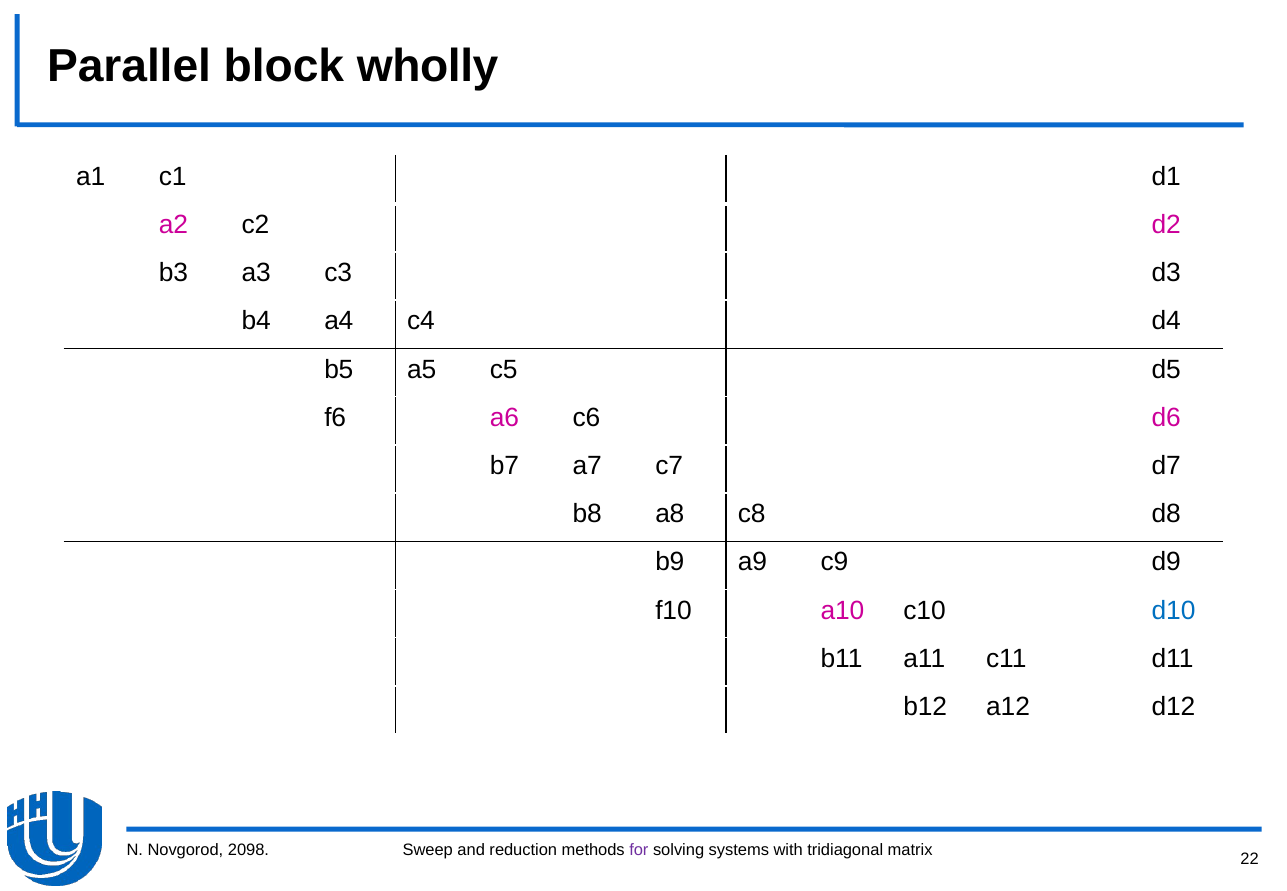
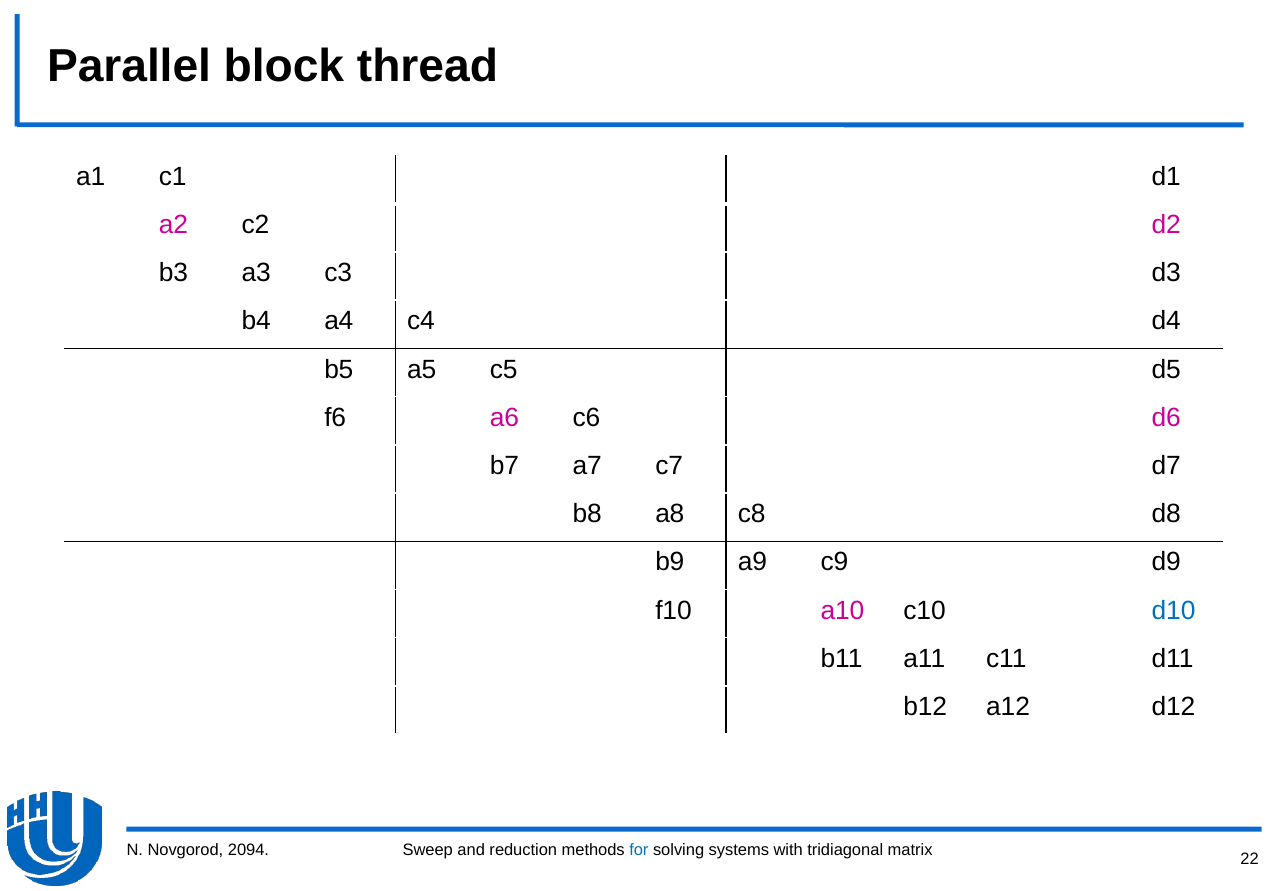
wholly: wholly -> thread
2098: 2098 -> 2094
for colour: purple -> blue
